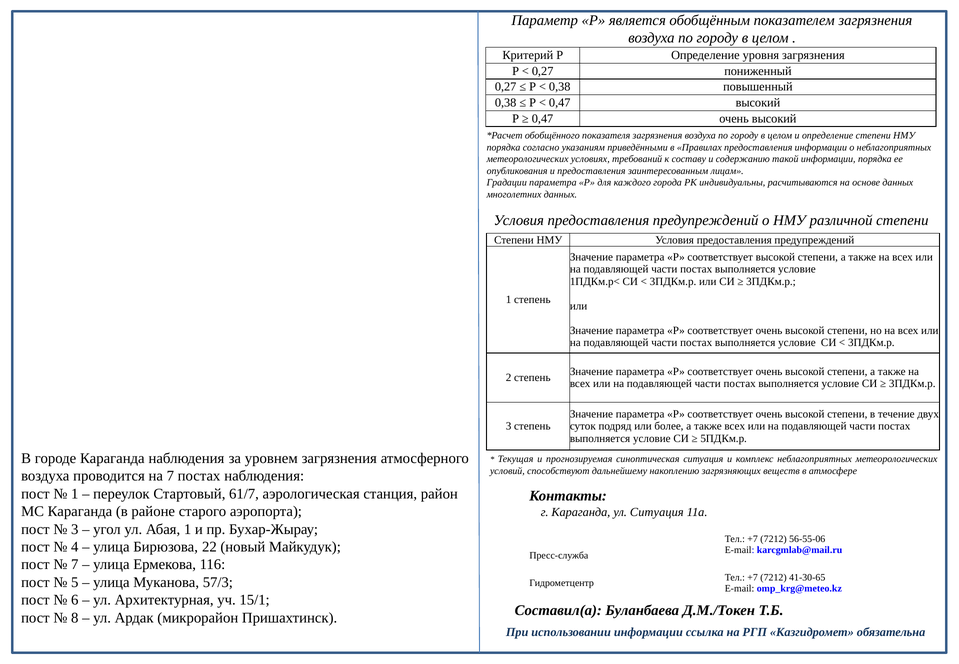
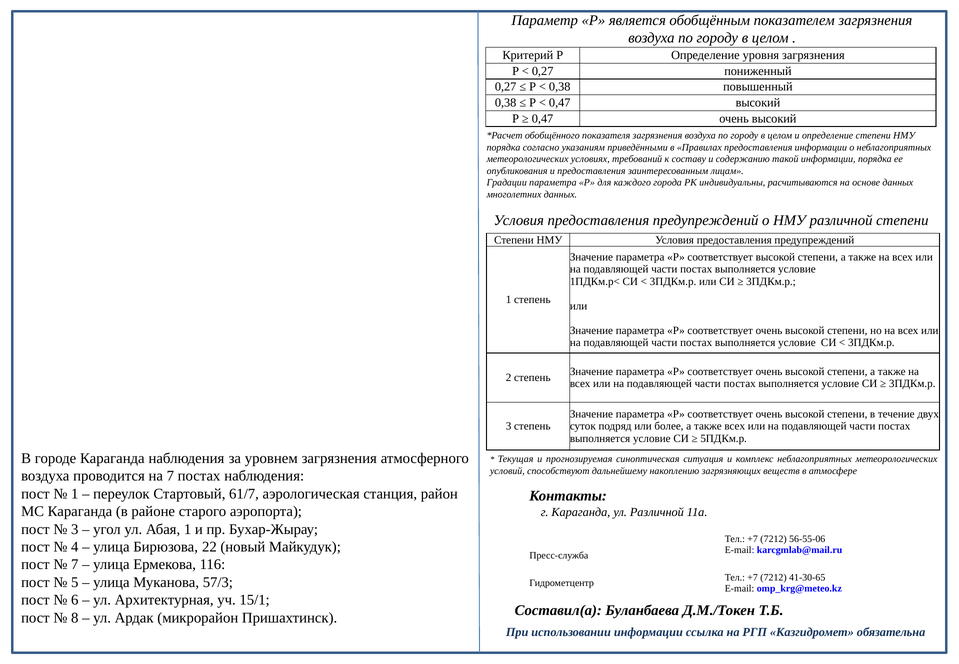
ул Ситуация: Ситуация -> Различной
